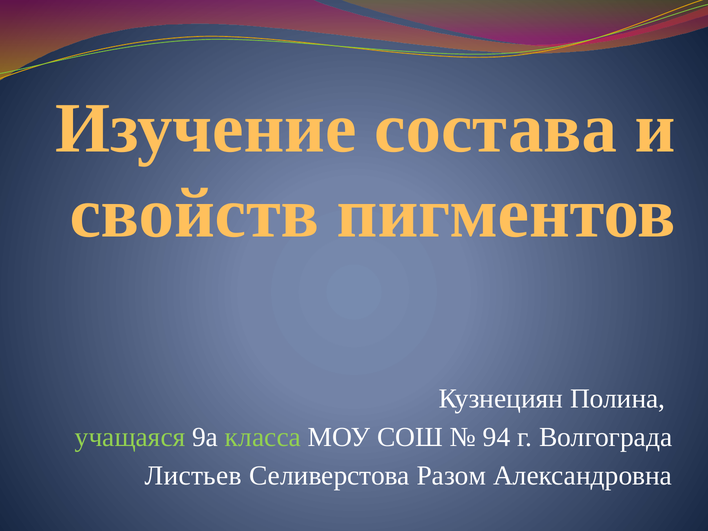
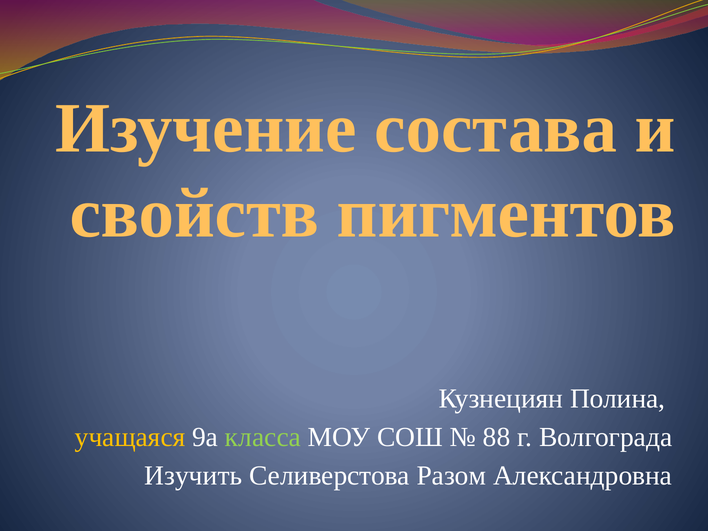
учащаяся colour: light green -> yellow
94: 94 -> 88
Листьев: Листьев -> Изучить
